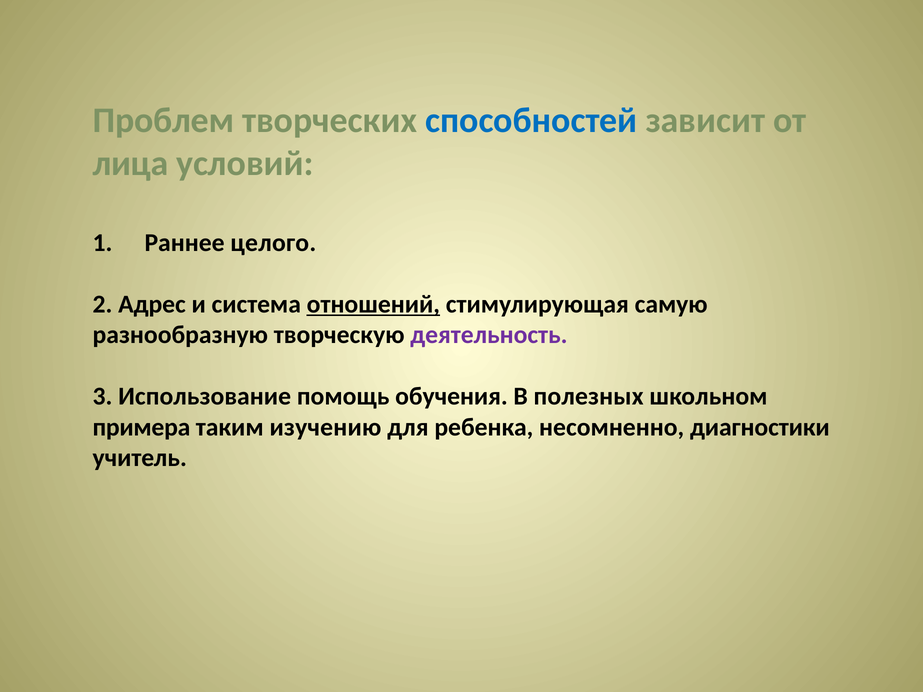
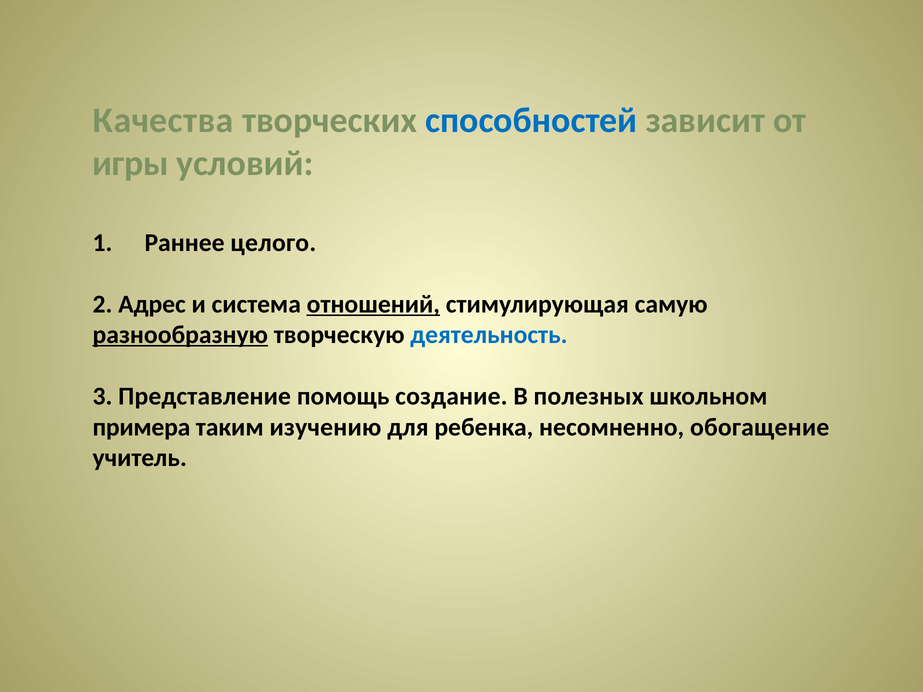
Проблем: Проблем -> Качества
лица: лица -> игры
разнообразную underline: none -> present
деятельность colour: purple -> blue
Использование: Использование -> Представление
обучения: обучения -> создание
диагностики: диагностики -> обогащение
